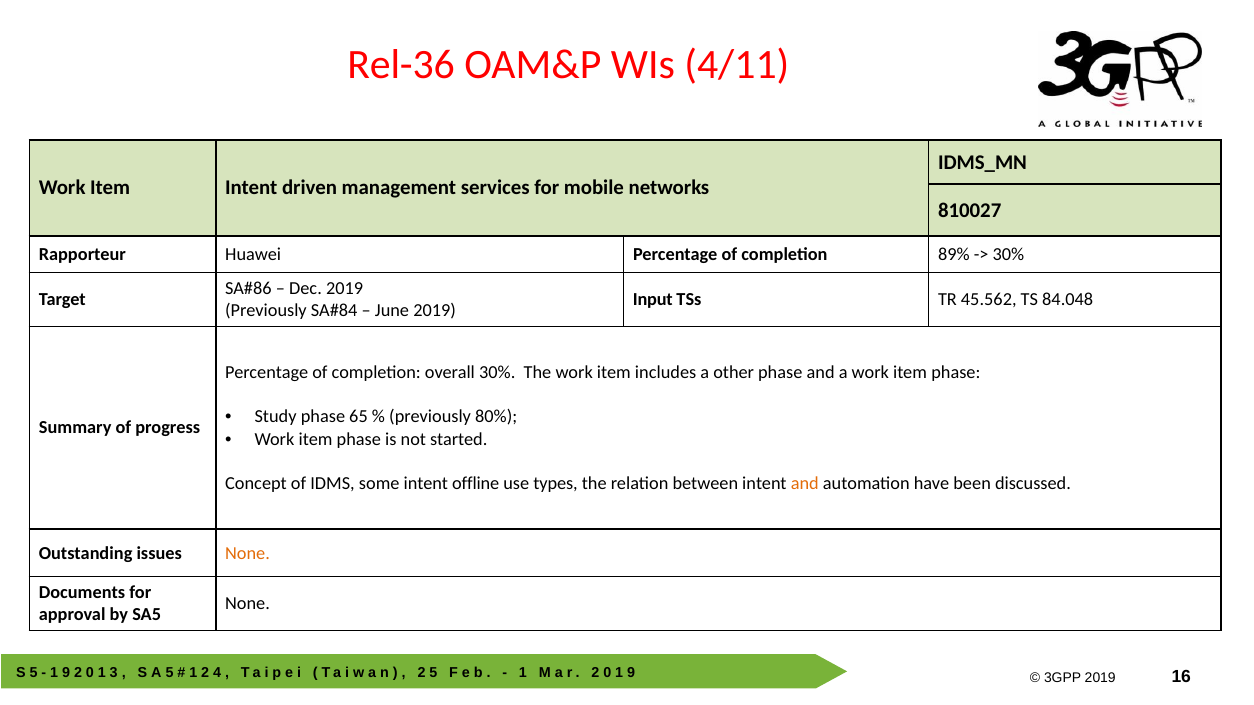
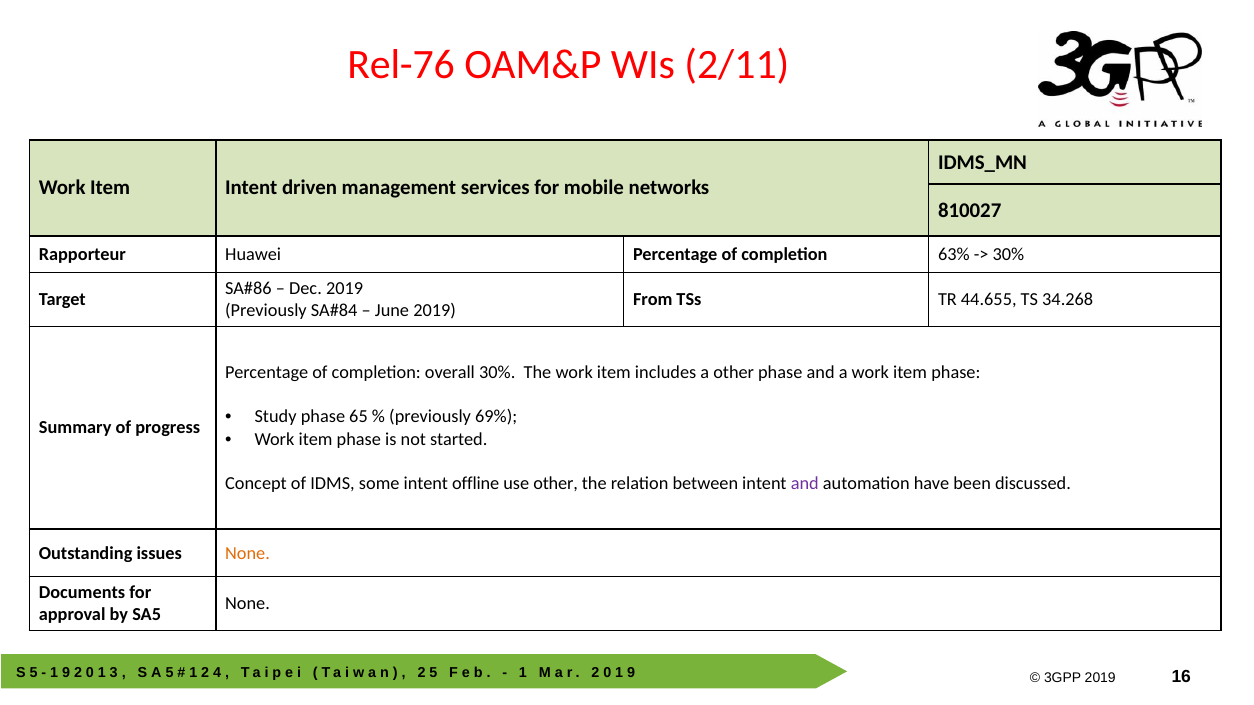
Rel-36: Rel-36 -> Rel-76
4/11: 4/11 -> 2/11
89%: 89% -> 63%
Input: Input -> From
45.562: 45.562 -> 44.655
84.048: 84.048 -> 34.268
80%: 80% -> 69%
use types: types -> other
and at (805, 484) colour: orange -> purple
